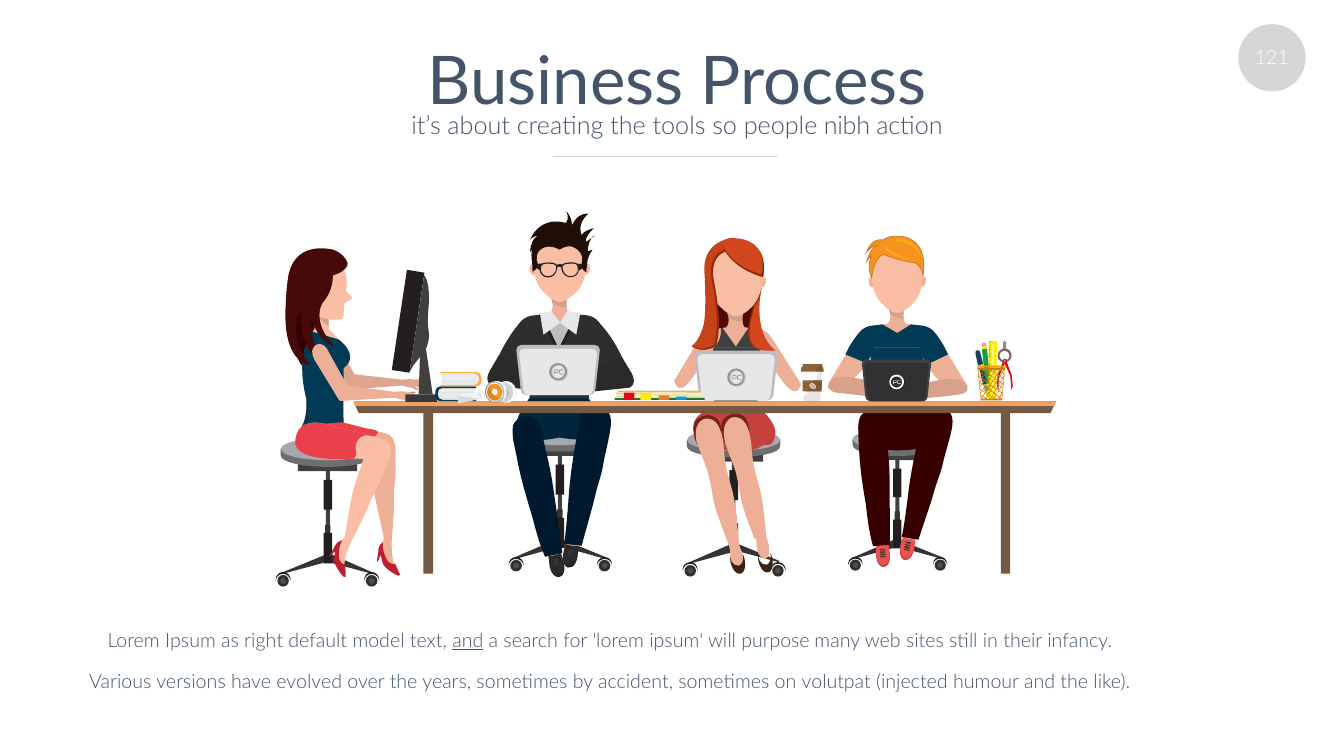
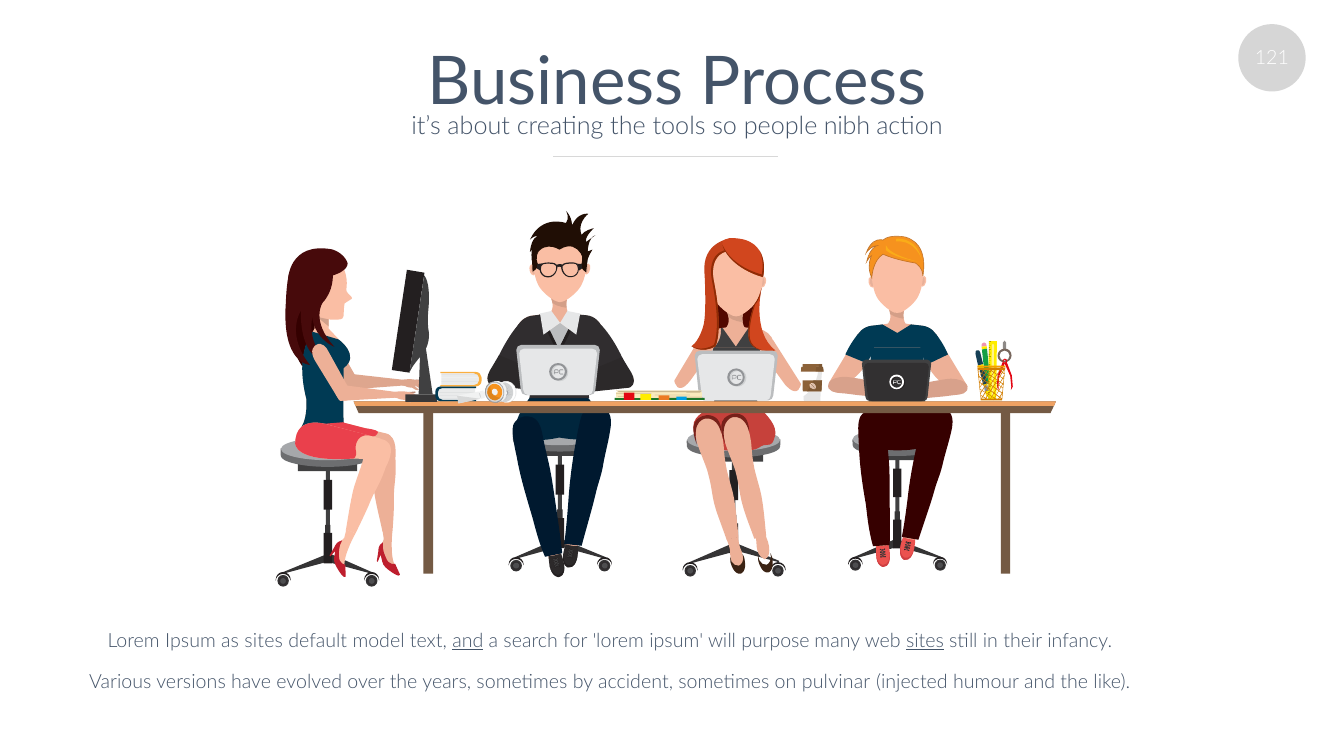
as right: right -> sites
sites at (925, 641) underline: none -> present
volutpat: volutpat -> pulvinar
